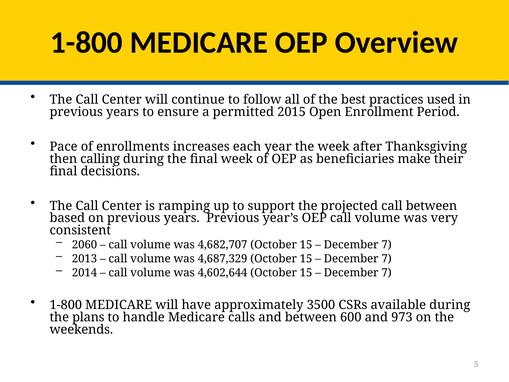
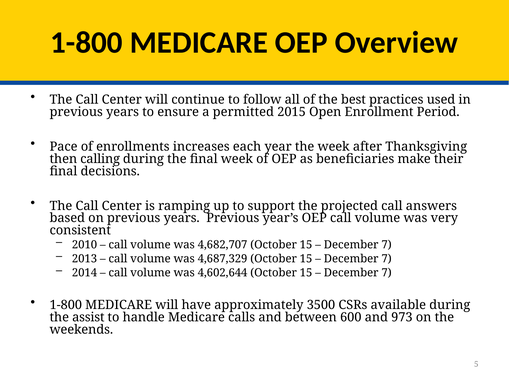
call between: between -> answers
2060: 2060 -> 2010
plans: plans -> assist
